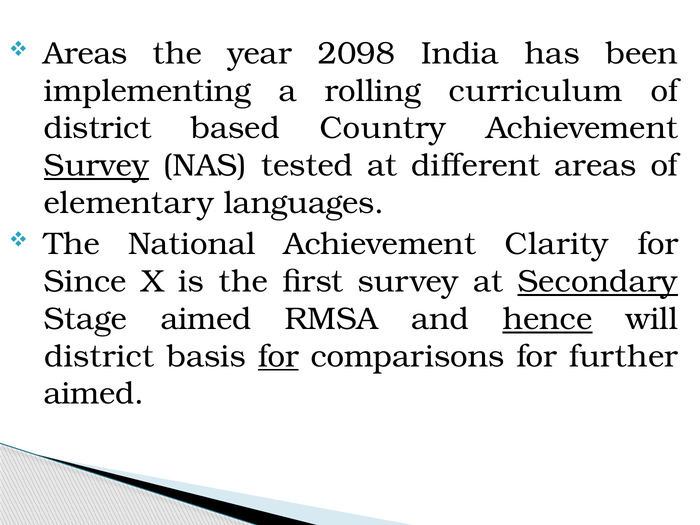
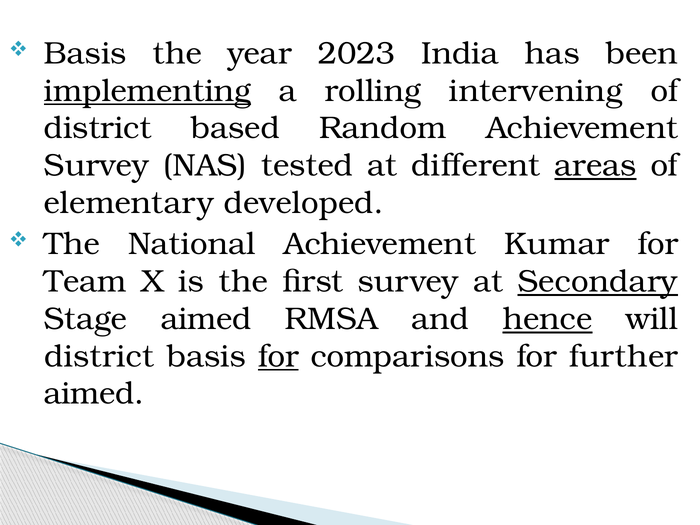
Areas at (85, 53): Areas -> Basis
2098: 2098 -> 2023
implementing underline: none -> present
curriculum: curriculum -> intervening
Country: Country -> Random
Survey at (96, 166) underline: present -> none
areas at (595, 166) underline: none -> present
languages: languages -> developed
Clarity: Clarity -> Kumar
Since: Since -> Team
